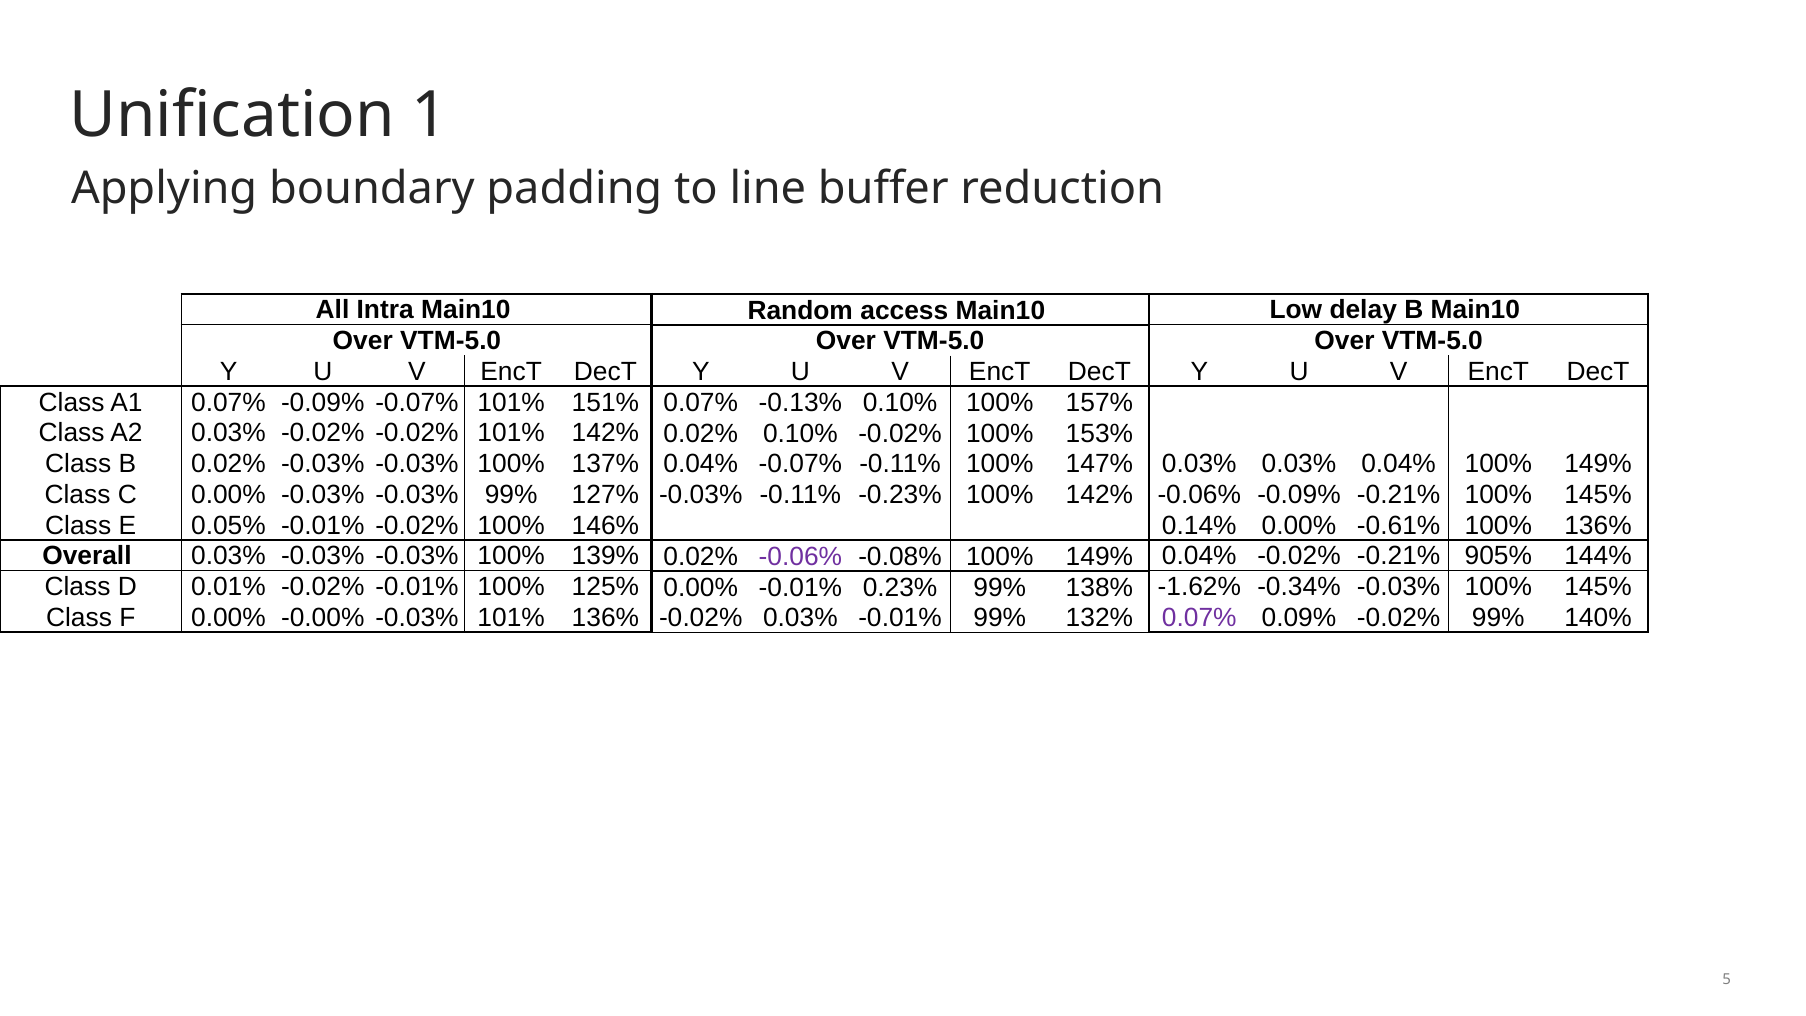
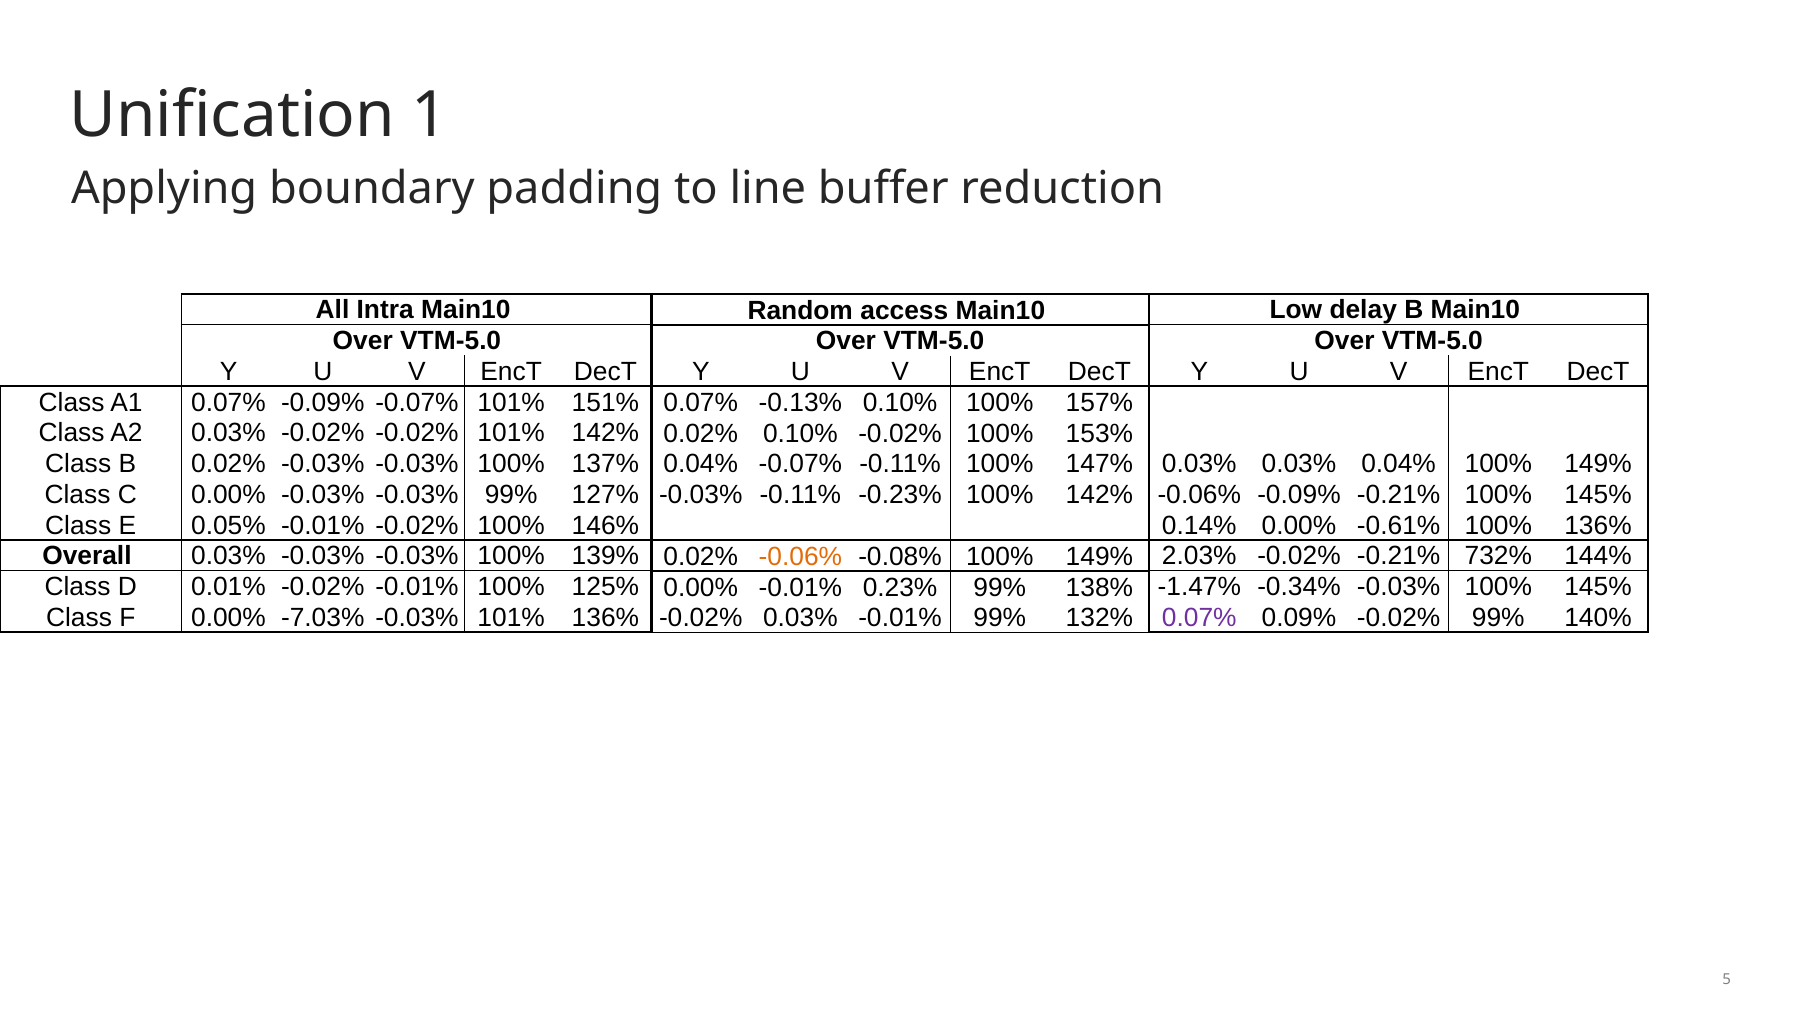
0.04% at (1199, 556): 0.04% -> 2.03%
905%: 905% -> 732%
-0.06% at (800, 556) colour: purple -> orange
-1.62%: -1.62% -> -1.47%
-0.00%: -0.00% -> -7.03%
